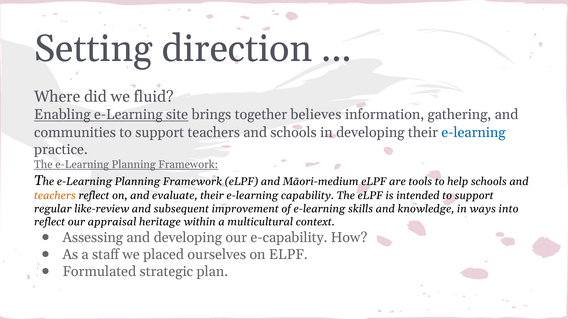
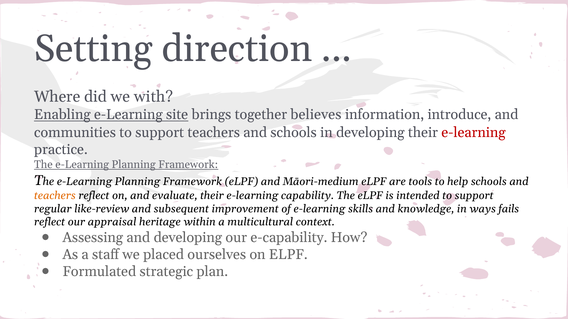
fluid: fluid -> with
gathering: gathering -> introduce
e-learning at (473, 133) colour: blue -> red
into: into -> fails
